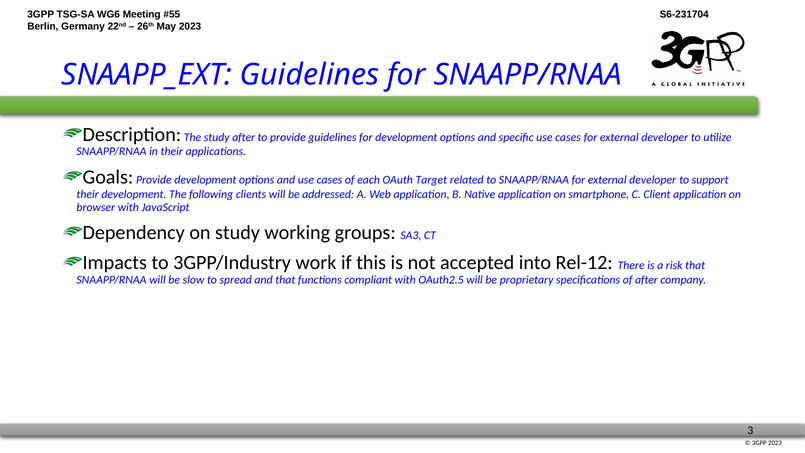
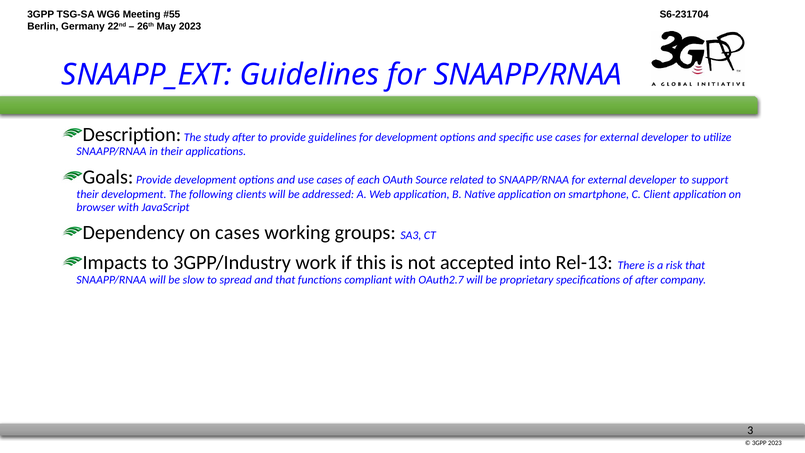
Target: Target -> Source
on study: study -> cases
Rel-12: Rel-12 -> Rel-13
OAuth2.5: OAuth2.5 -> OAuth2.7
